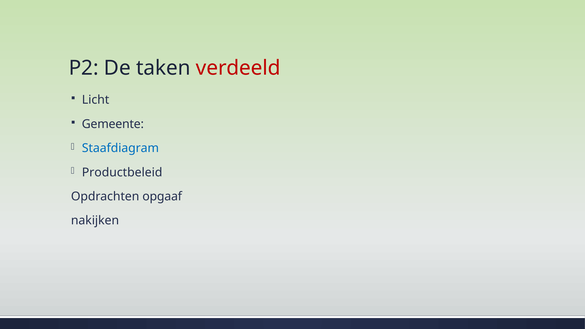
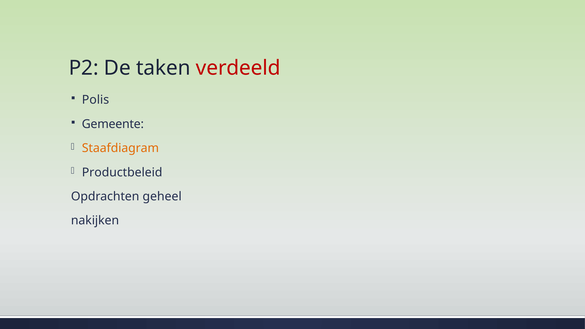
Licht: Licht -> Polis
Staafdiagram colour: blue -> orange
opgaaf: opgaaf -> geheel
